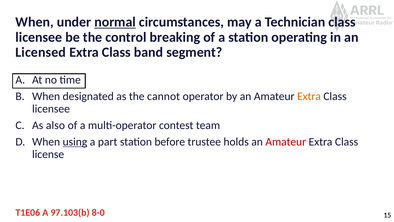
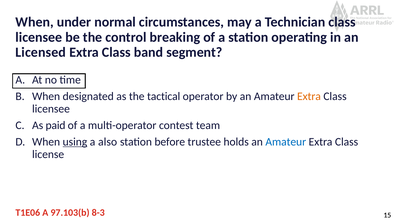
normal underline: present -> none
cannot: cannot -> tactical
also: also -> paid
part: part -> also
Amateur at (286, 142) colour: red -> blue
8-0: 8-0 -> 8-3
